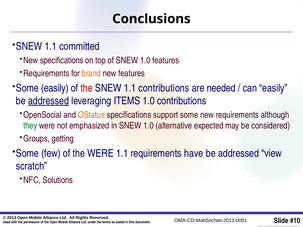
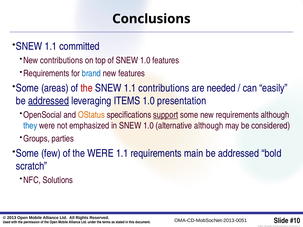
New specifications: specifications -> contributions
brand colour: orange -> blue
Some easily: easily -> areas
1.0 contributions: contributions -> presentation
support underline: none -> present
they colour: green -> blue
alternative expected: expected -> although
getting: getting -> parties
have: have -> main
view: view -> bold
